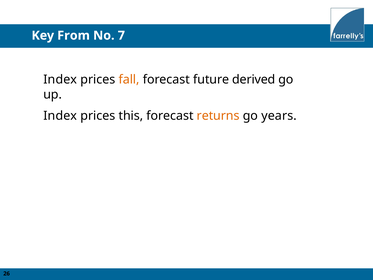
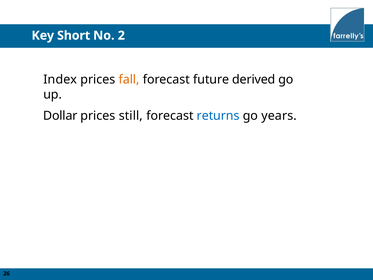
From: From -> Short
7: 7 -> 2
Index at (60, 116): Index -> Dollar
this: this -> still
returns colour: orange -> blue
